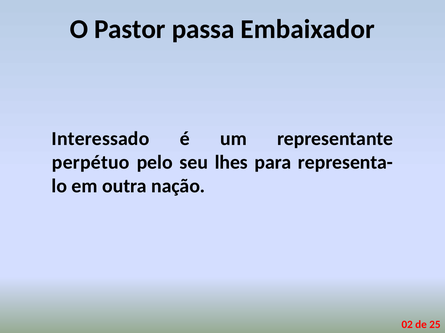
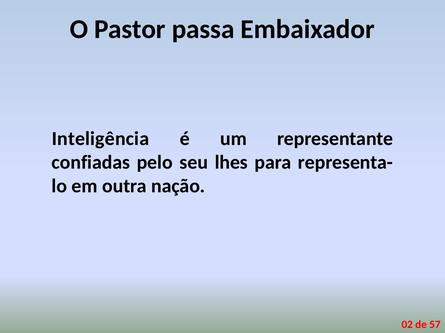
Interessado: Interessado -> Inteligência
perpétuo: perpétuo -> confiadas
25: 25 -> 57
